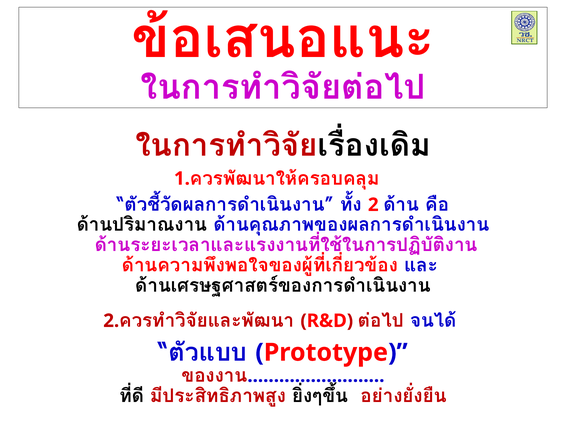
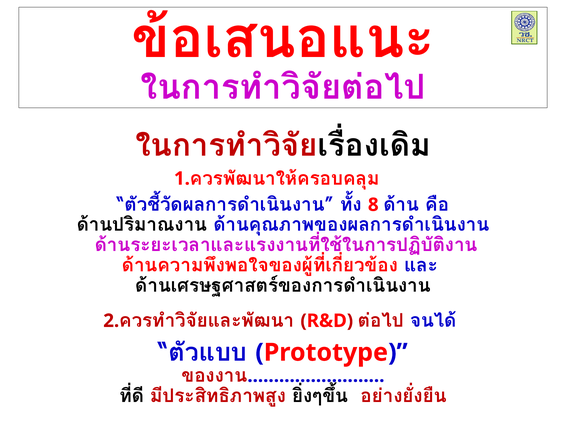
2: 2 -> 8
